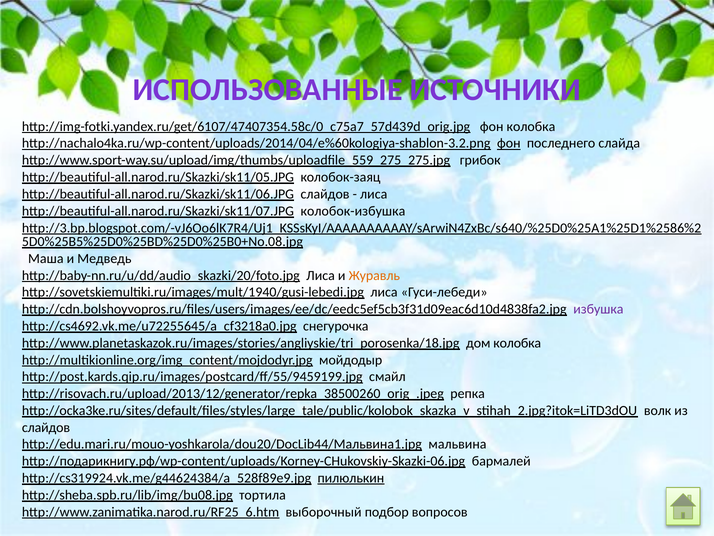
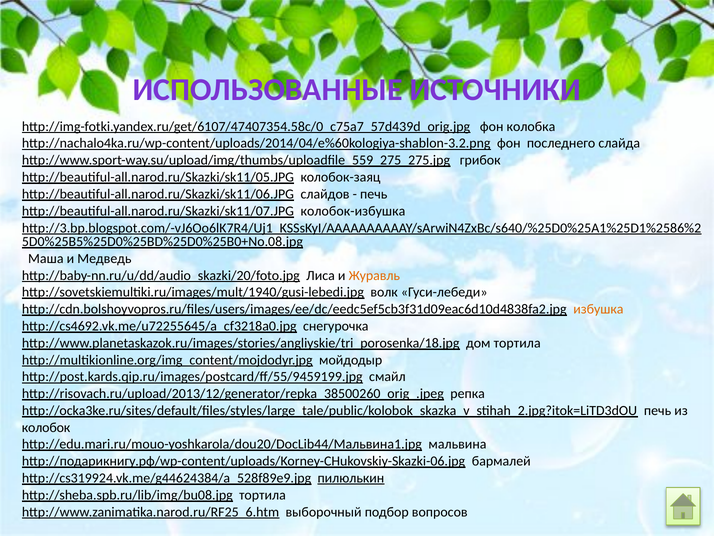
фон at (509, 143) underline: present -> none
лиса at (374, 194): лиса -> печь
http://sovetskiemultiki.ru/images/mult/1940/gusi-lebedi.jpg лиса: лиса -> волк
избушка colour: purple -> orange
дом колобка: колобка -> тортила
волк at (658, 410): волк -> печь
слайдов at (46, 427): слайдов -> колобок
